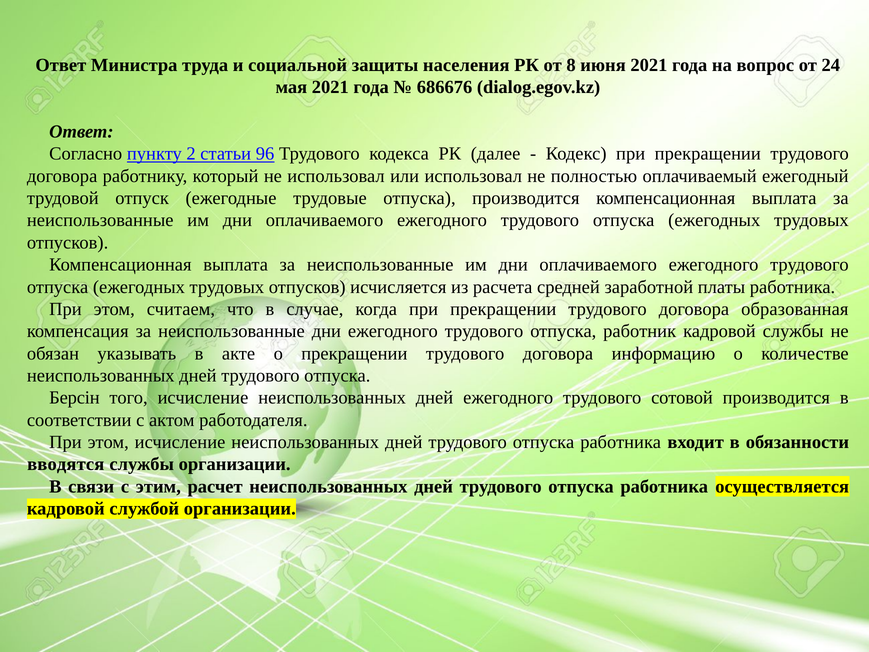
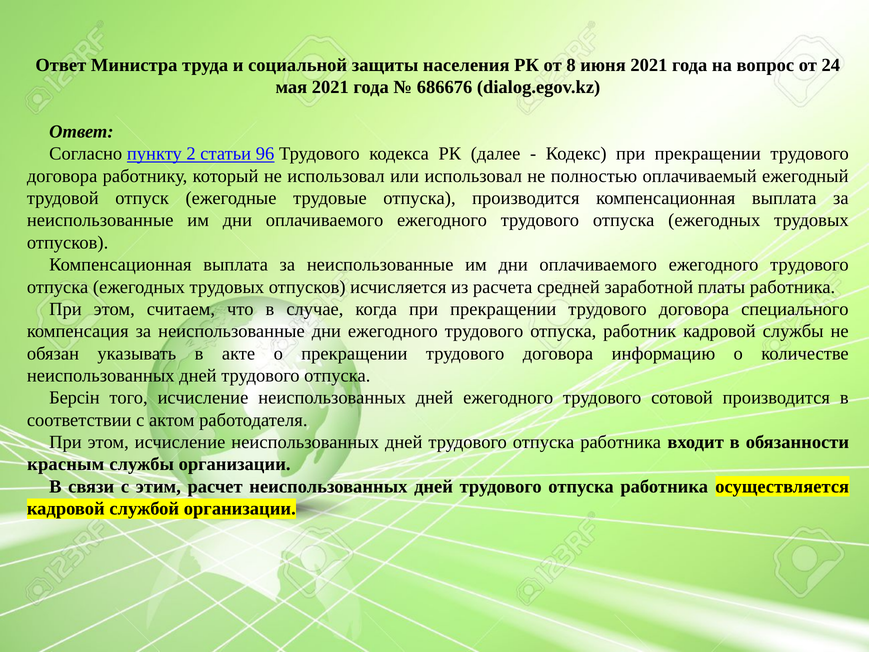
образованная: образованная -> специального
вводятся: вводятся -> красным
